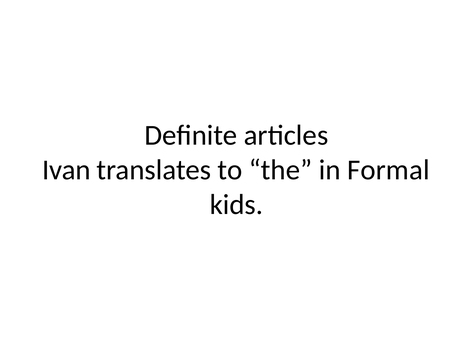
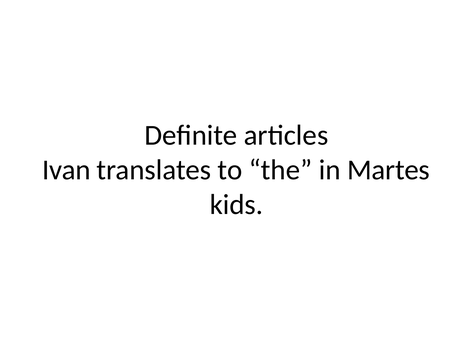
Formal: Formal -> Martes
